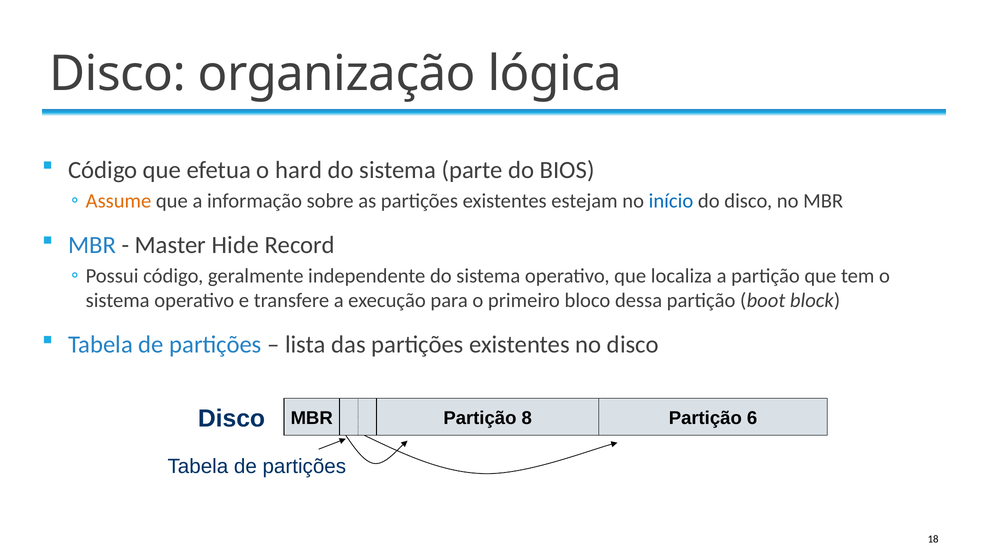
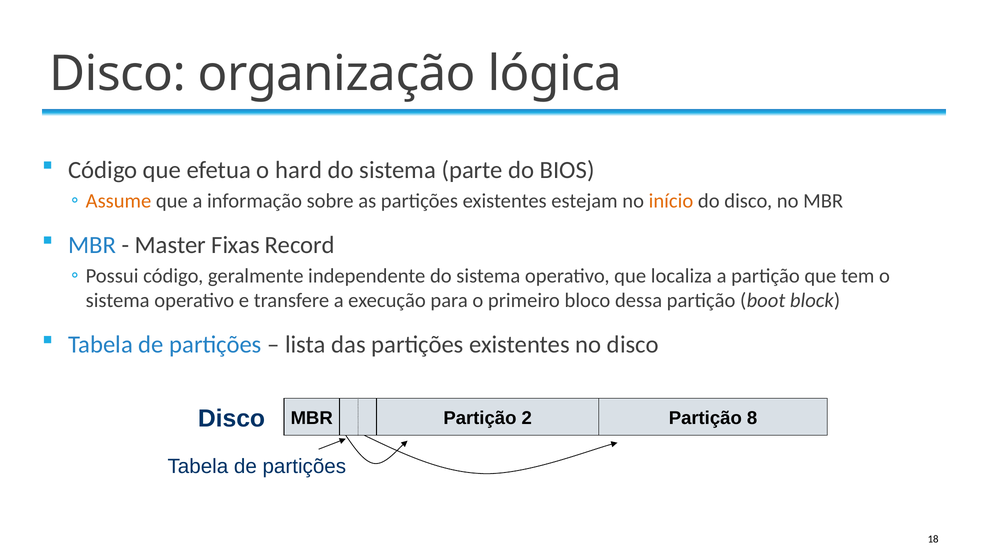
início colour: blue -> orange
Hide: Hide -> Fixas
8: 8 -> 2
6: 6 -> 8
